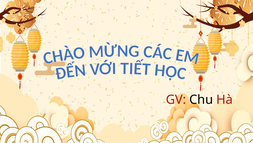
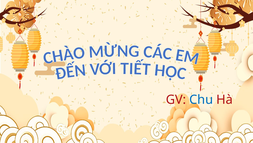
Chu colour: black -> blue
